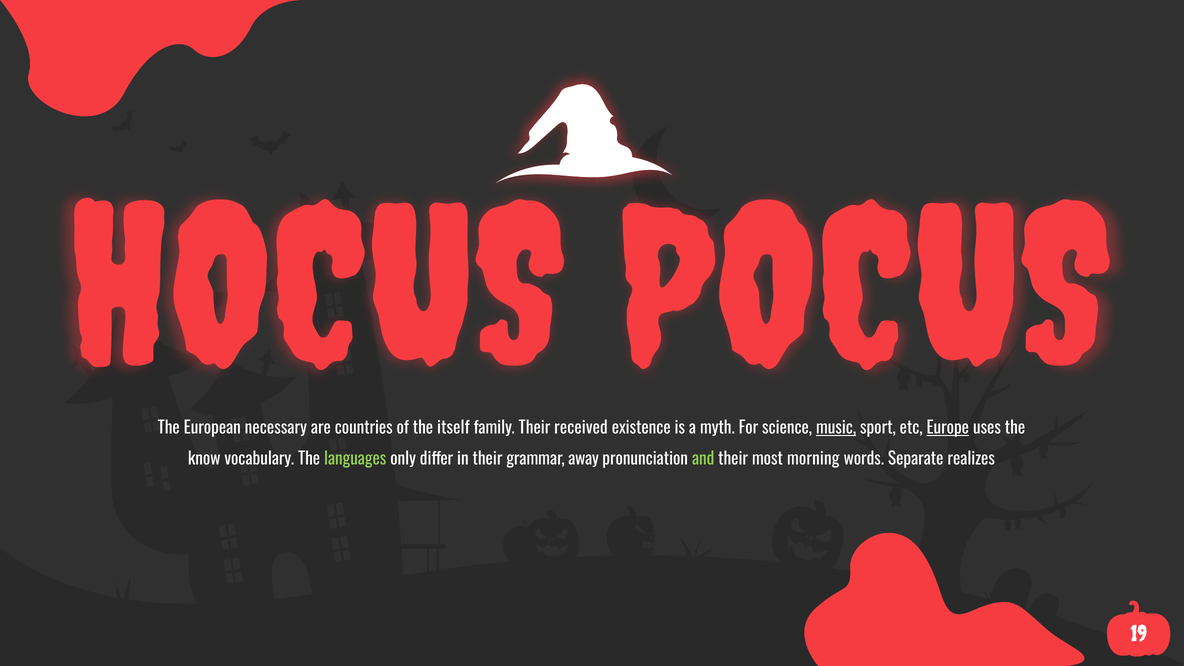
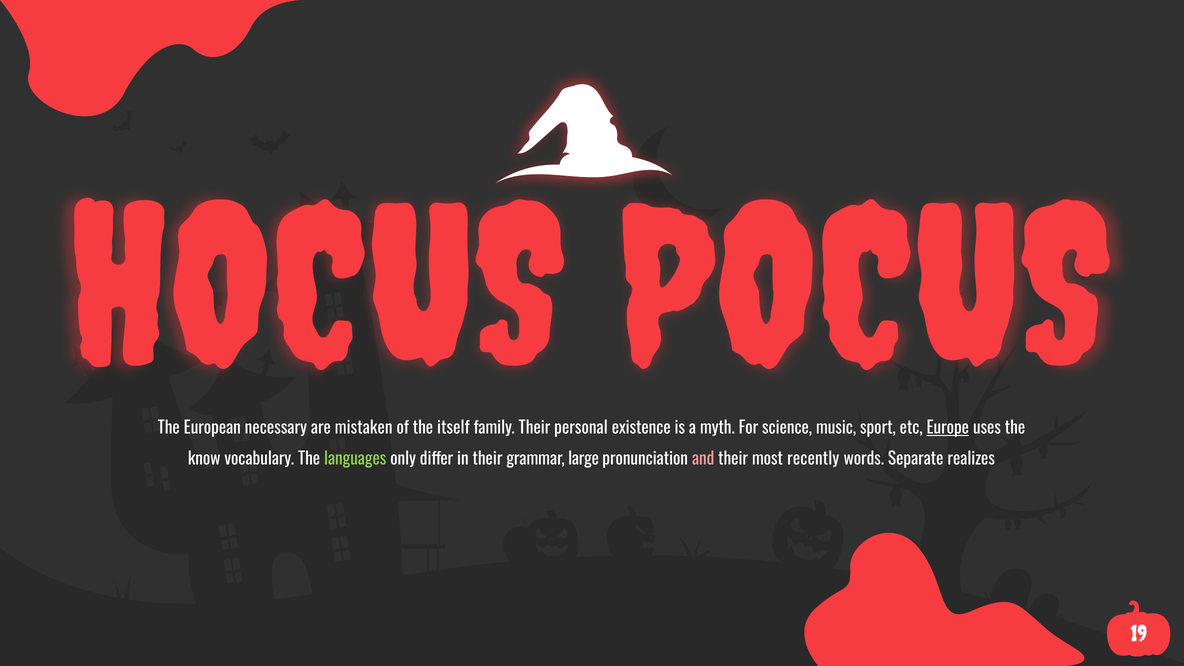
countries: countries -> mistaken
received: received -> personal
music underline: present -> none
away: away -> large
and colour: light green -> pink
morning: morning -> recently
